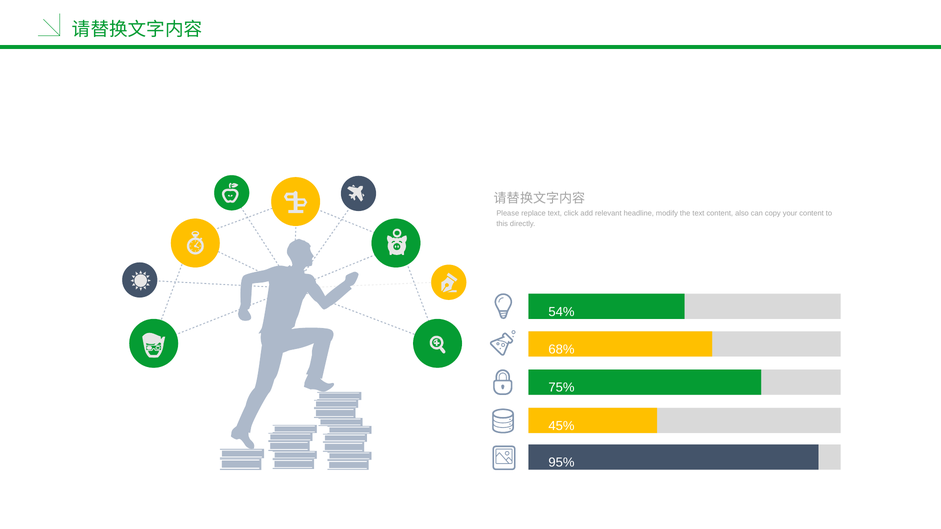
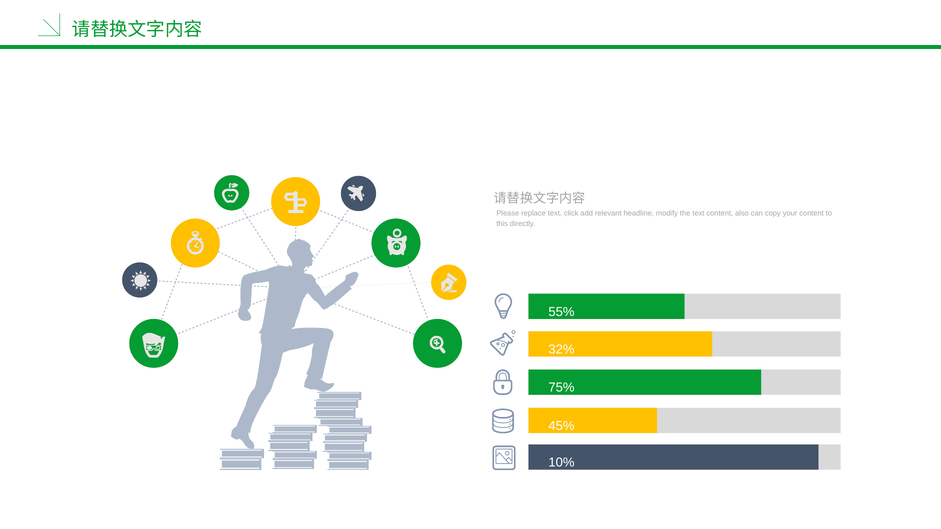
54%: 54% -> 55%
68%: 68% -> 32%
95%: 95% -> 10%
